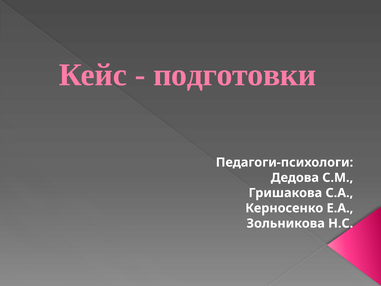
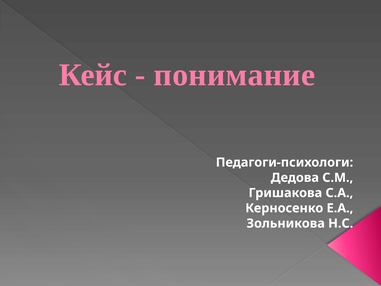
подготовки: подготовки -> понимание
